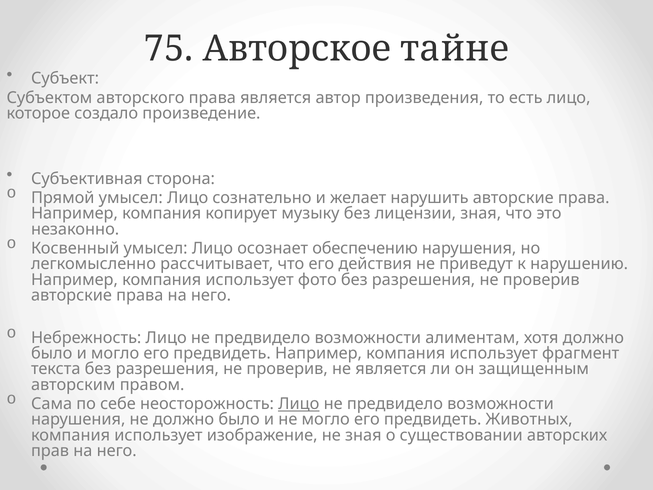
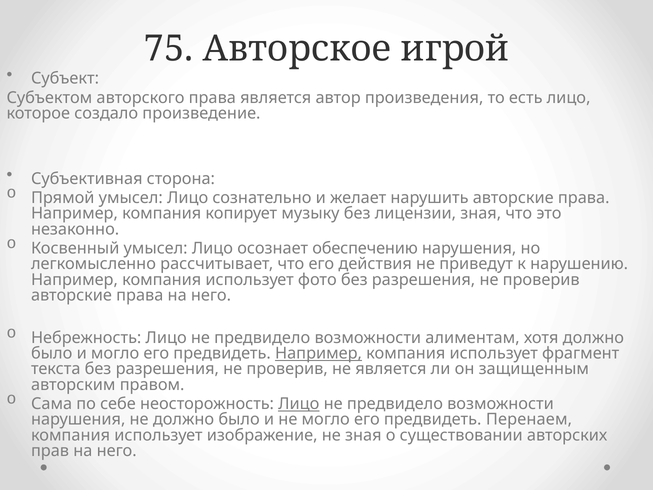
тайне: тайне -> игрой
Например at (319, 353) underline: none -> present
Животных: Животных -> Перенаем
